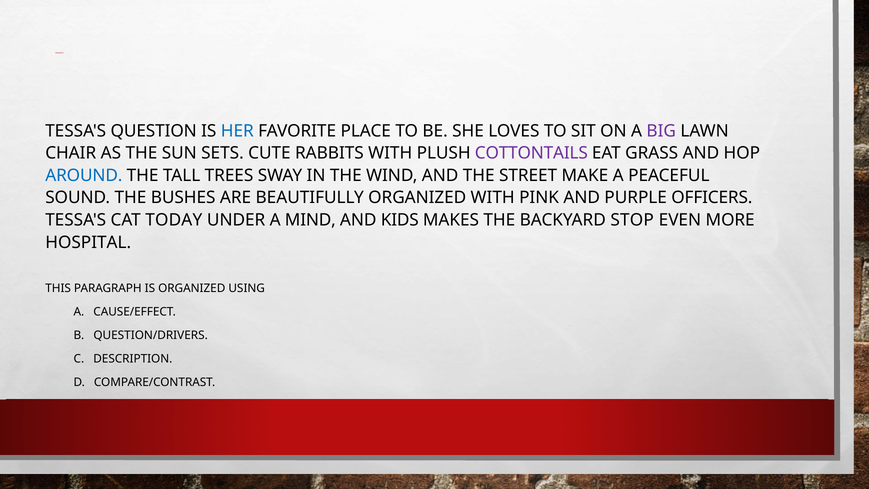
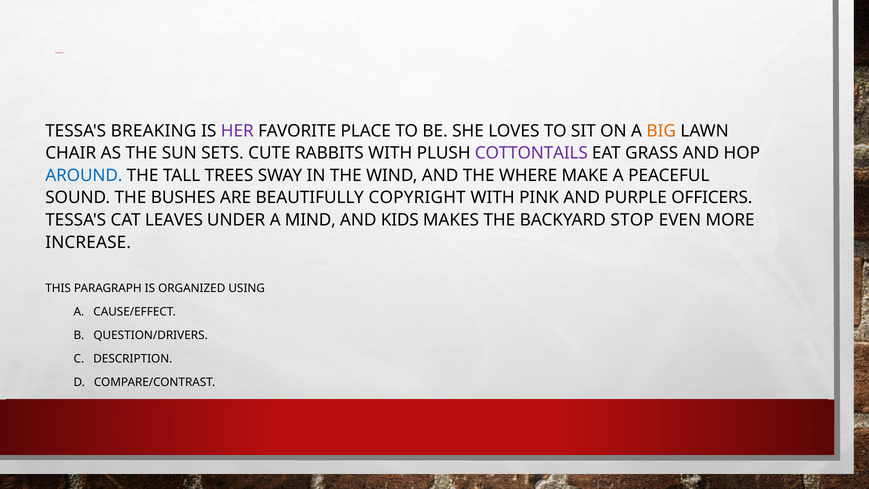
QUESTION: QUESTION -> BREAKING
HER colour: blue -> purple
BIG colour: purple -> orange
STREET: STREET -> WHERE
BEAUTIFULLY ORGANIZED: ORGANIZED -> COPYRIGHT
TODAY: TODAY -> LEAVES
HOSPITAL: HOSPITAL -> INCREASE
